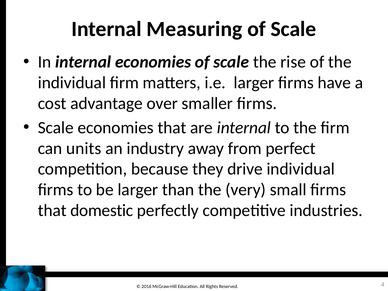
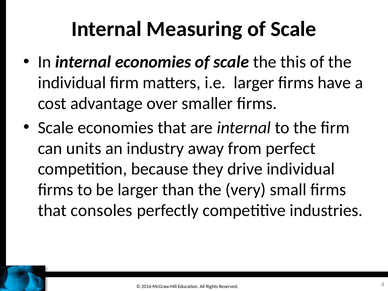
rise: rise -> this
domestic: domestic -> consoles
